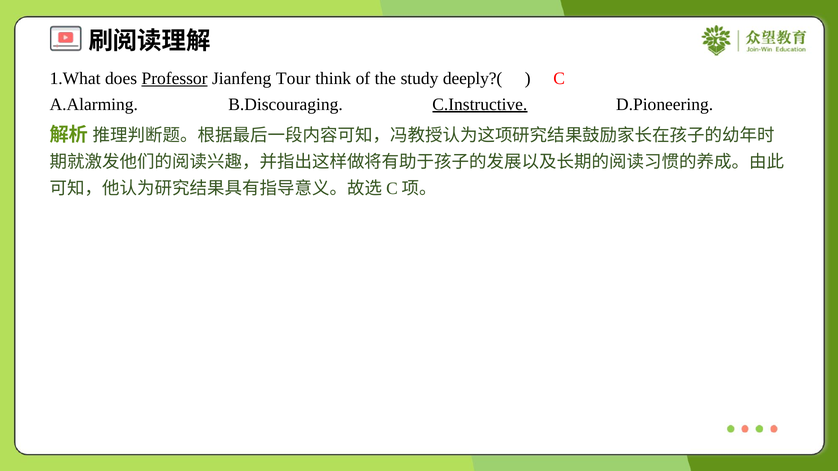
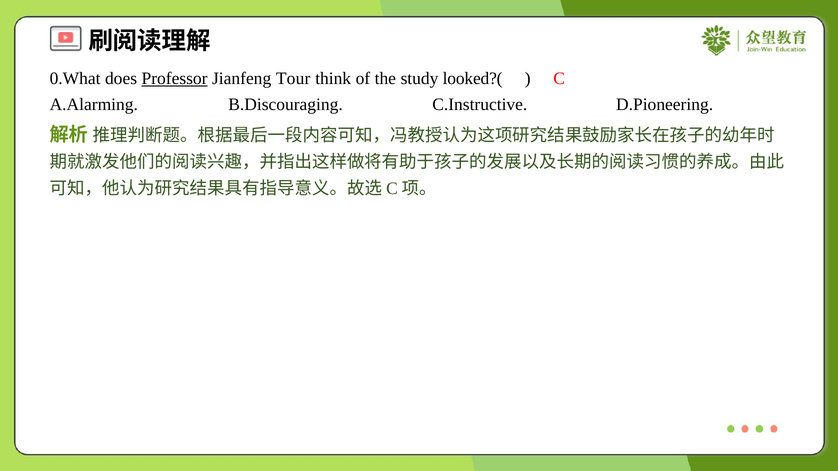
1.What: 1.What -> 0.What
deeply?(: deeply?( -> looked?(
C.Instructive underline: present -> none
